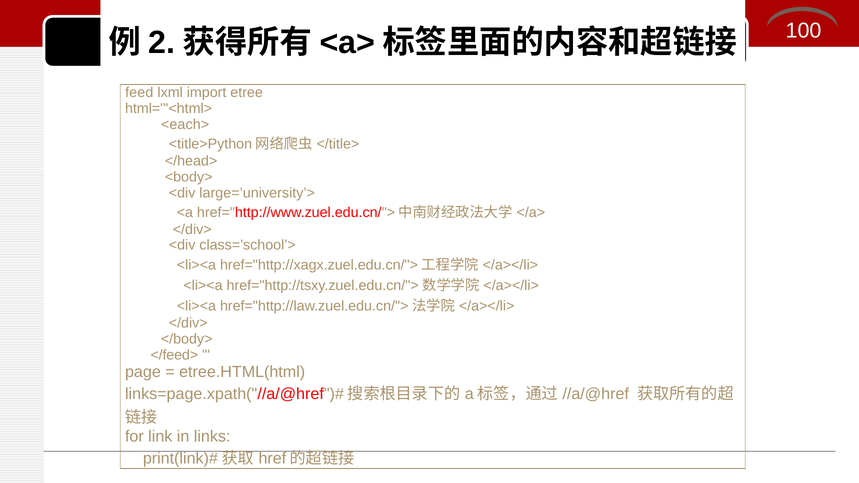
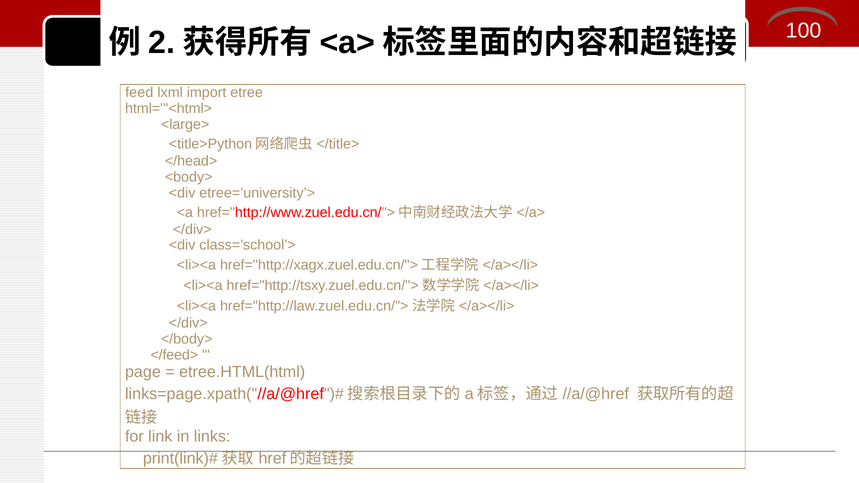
<each>: <each> -> <large>
large=’university’>: large=’university’> -> etree=’university’>
